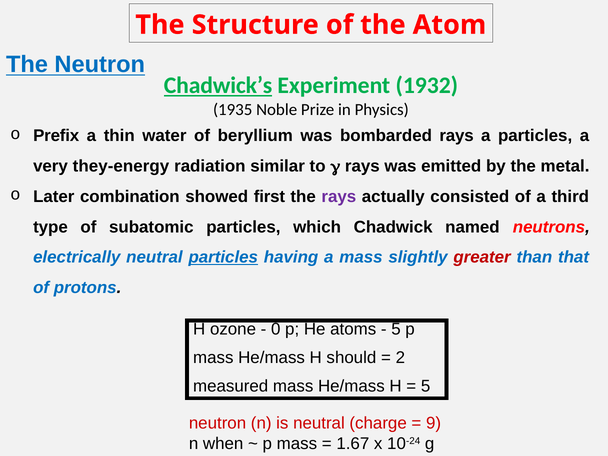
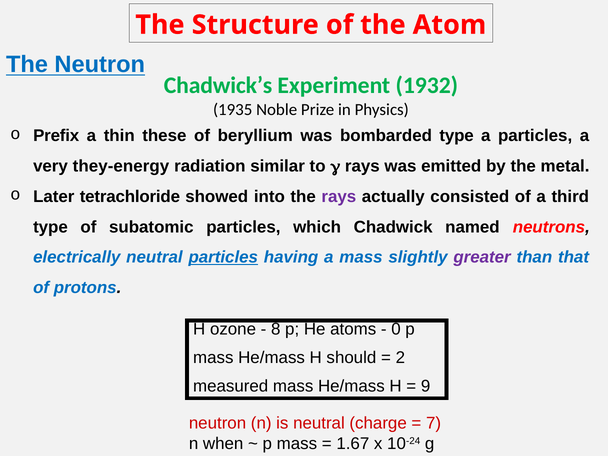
Chadwick’s underline: present -> none
water: water -> these
bombarded rays: rays -> type
combination: combination -> tetrachloride
first: first -> into
greater colour: red -> purple
0: 0 -> 8
5 at (396, 329): 5 -> 0
5 at (426, 386): 5 -> 9
9: 9 -> 7
